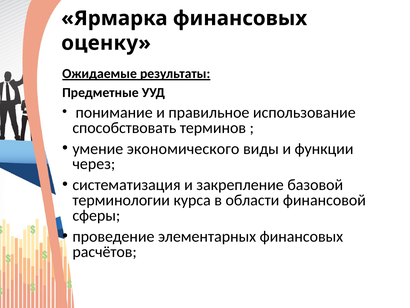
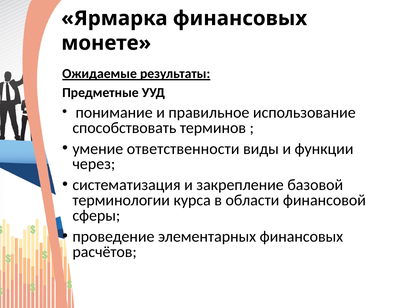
оценку: оценку -> монете
экономического: экономического -> ответственности
